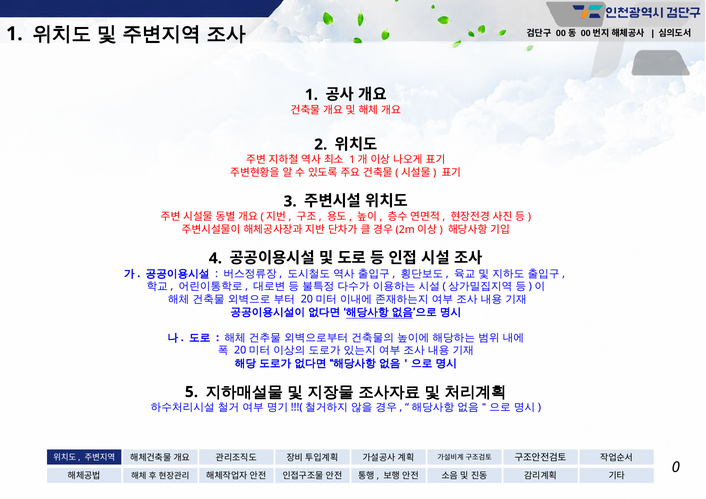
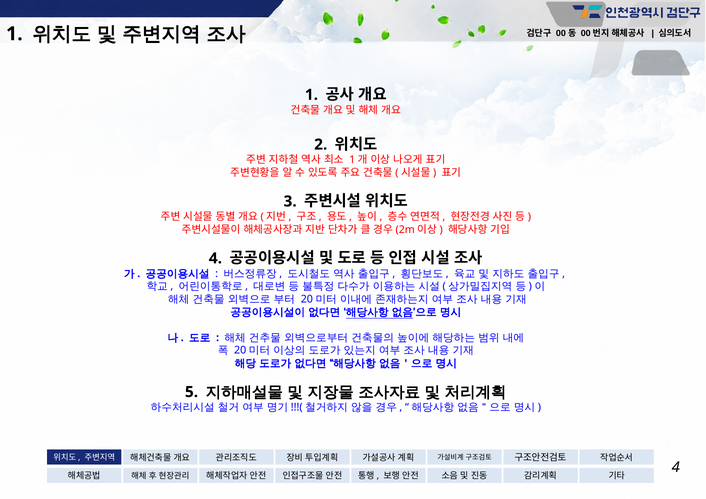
0 at (676, 467): 0 -> 4
